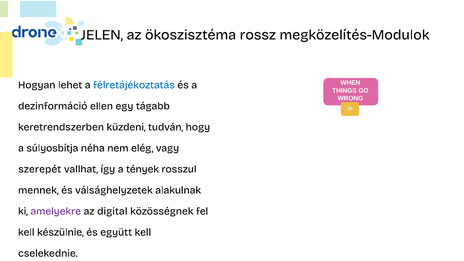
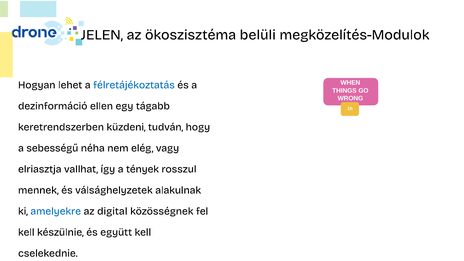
rossz: rossz -> belüli
súlyosbítja: súlyosbítja -> sebességű
szerepét: szerepét -> elriasztja
amelyekre colour: purple -> blue
